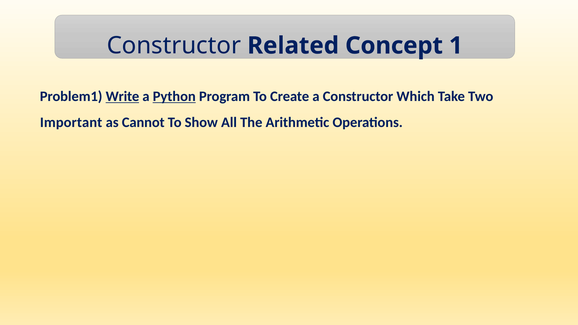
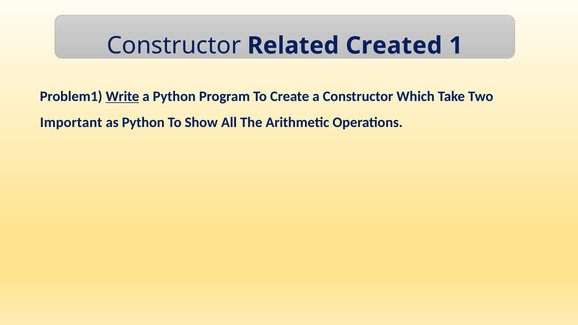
Concept: Concept -> Created
Python at (174, 97) underline: present -> none
as Cannot: Cannot -> Python
